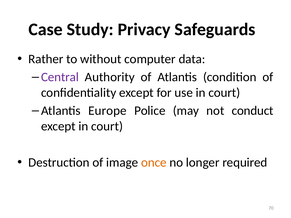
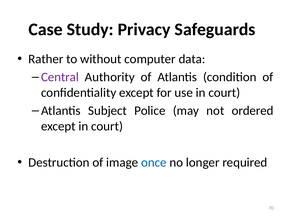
Europe: Europe -> Subject
conduct: conduct -> ordered
once colour: orange -> blue
